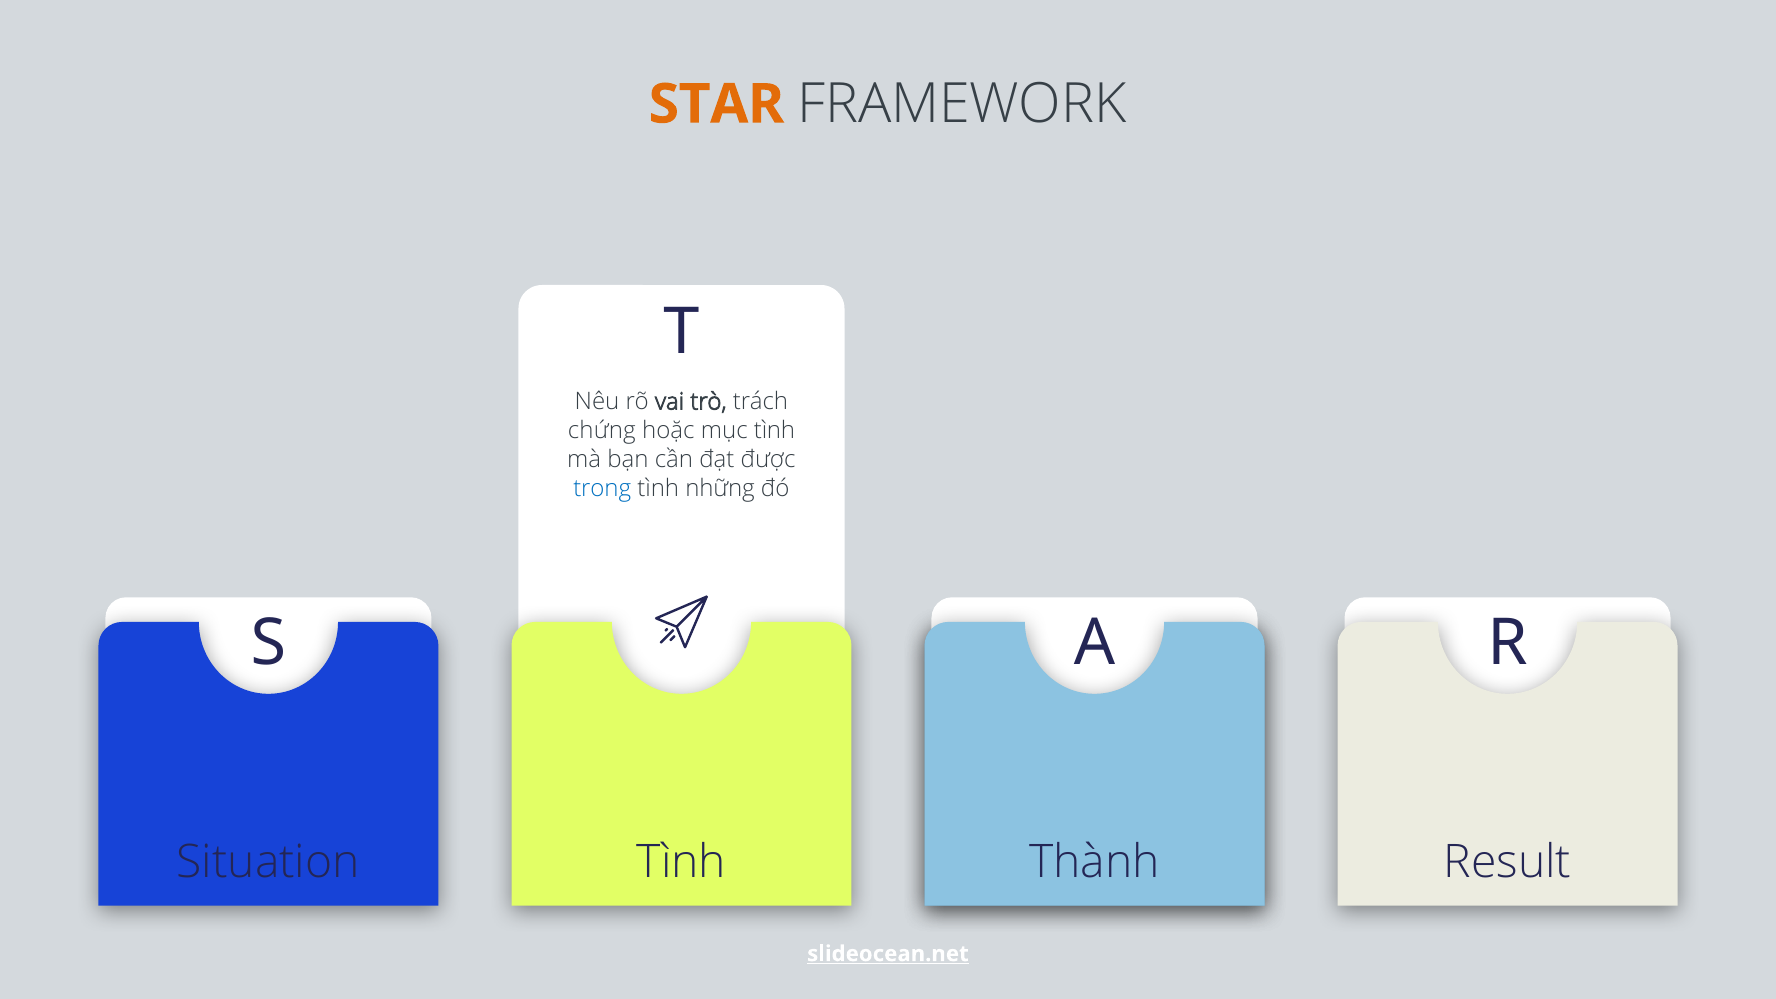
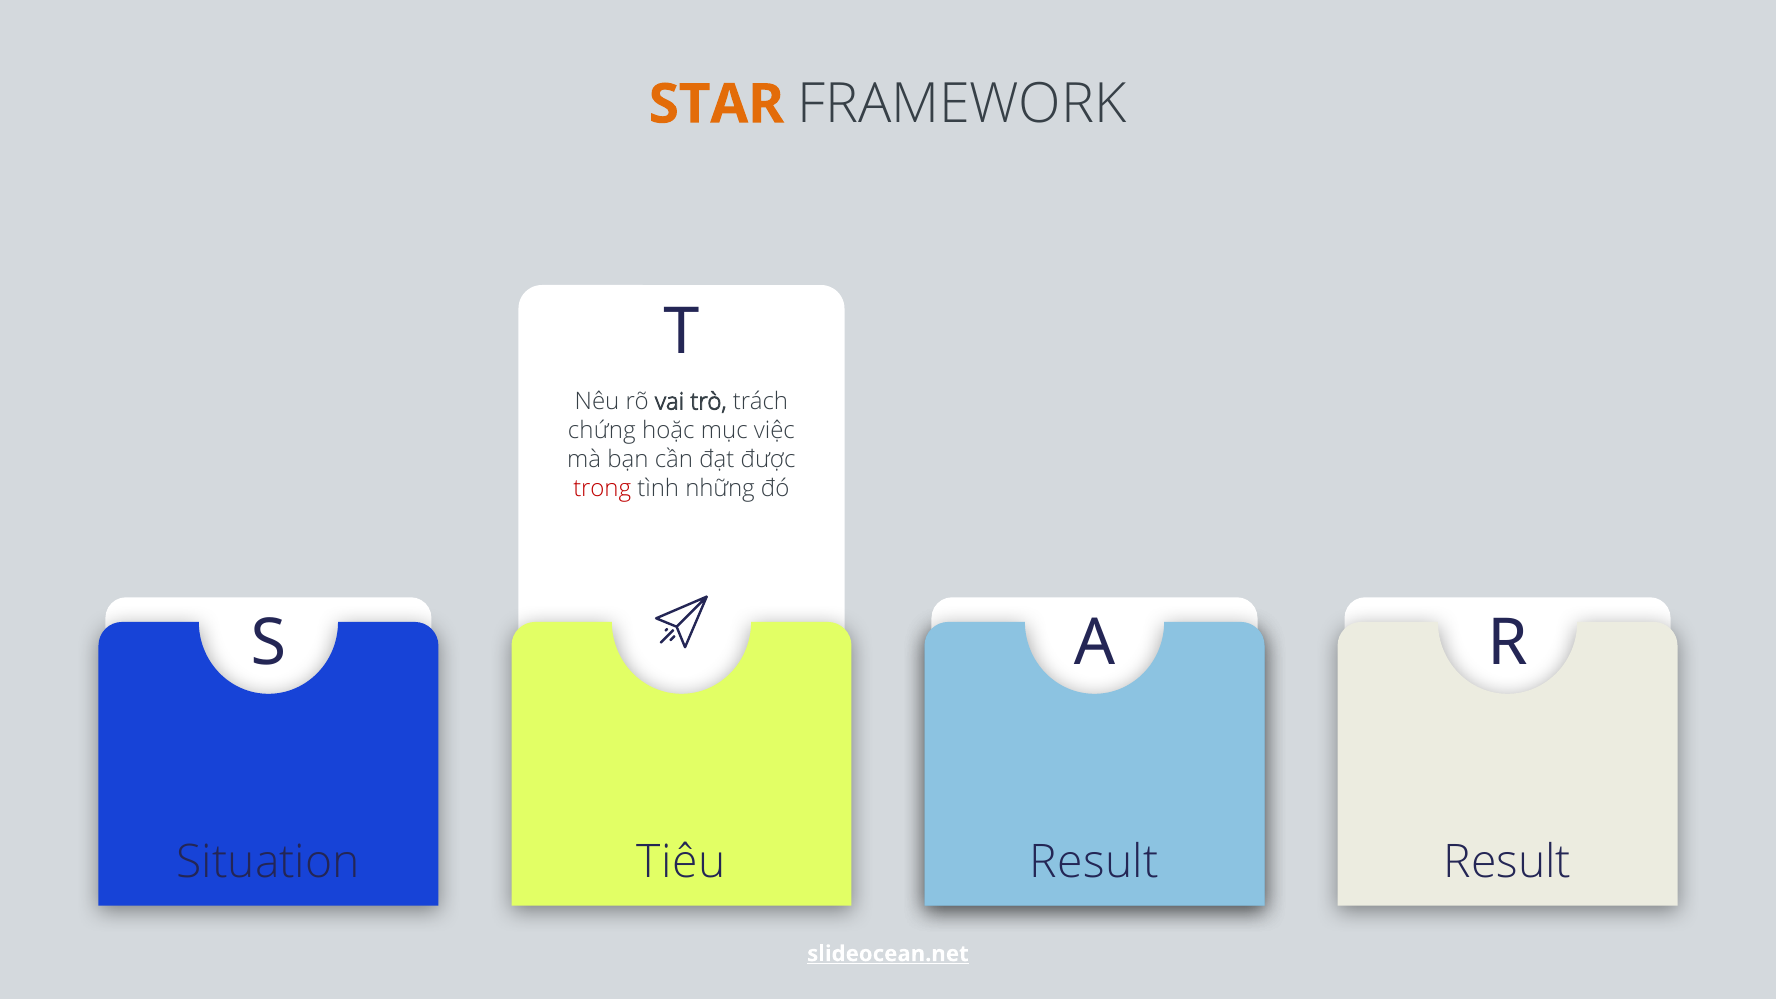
mục tình: tình -> việc
trong colour: blue -> red
Tình at (681, 862): Tình -> Tiêu
Situation Thành: Thành -> Result
